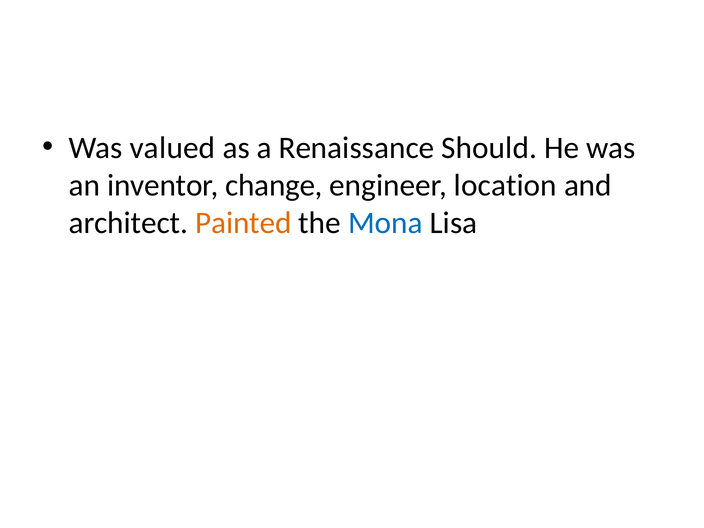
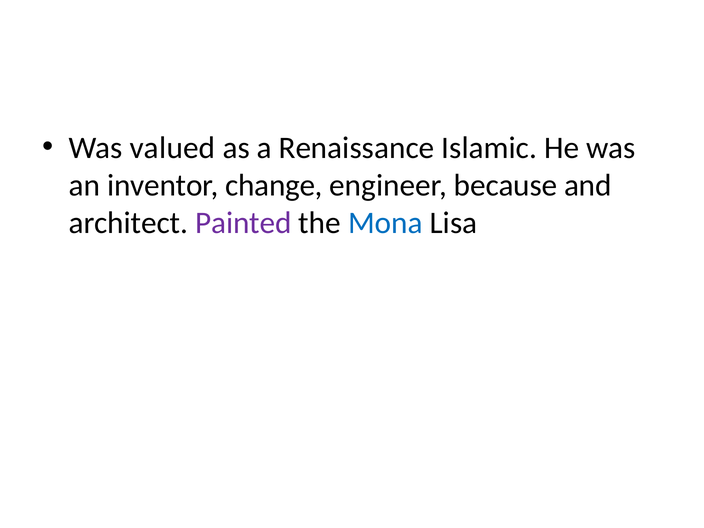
Should: Should -> Islamic
location: location -> because
Painted colour: orange -> purple
